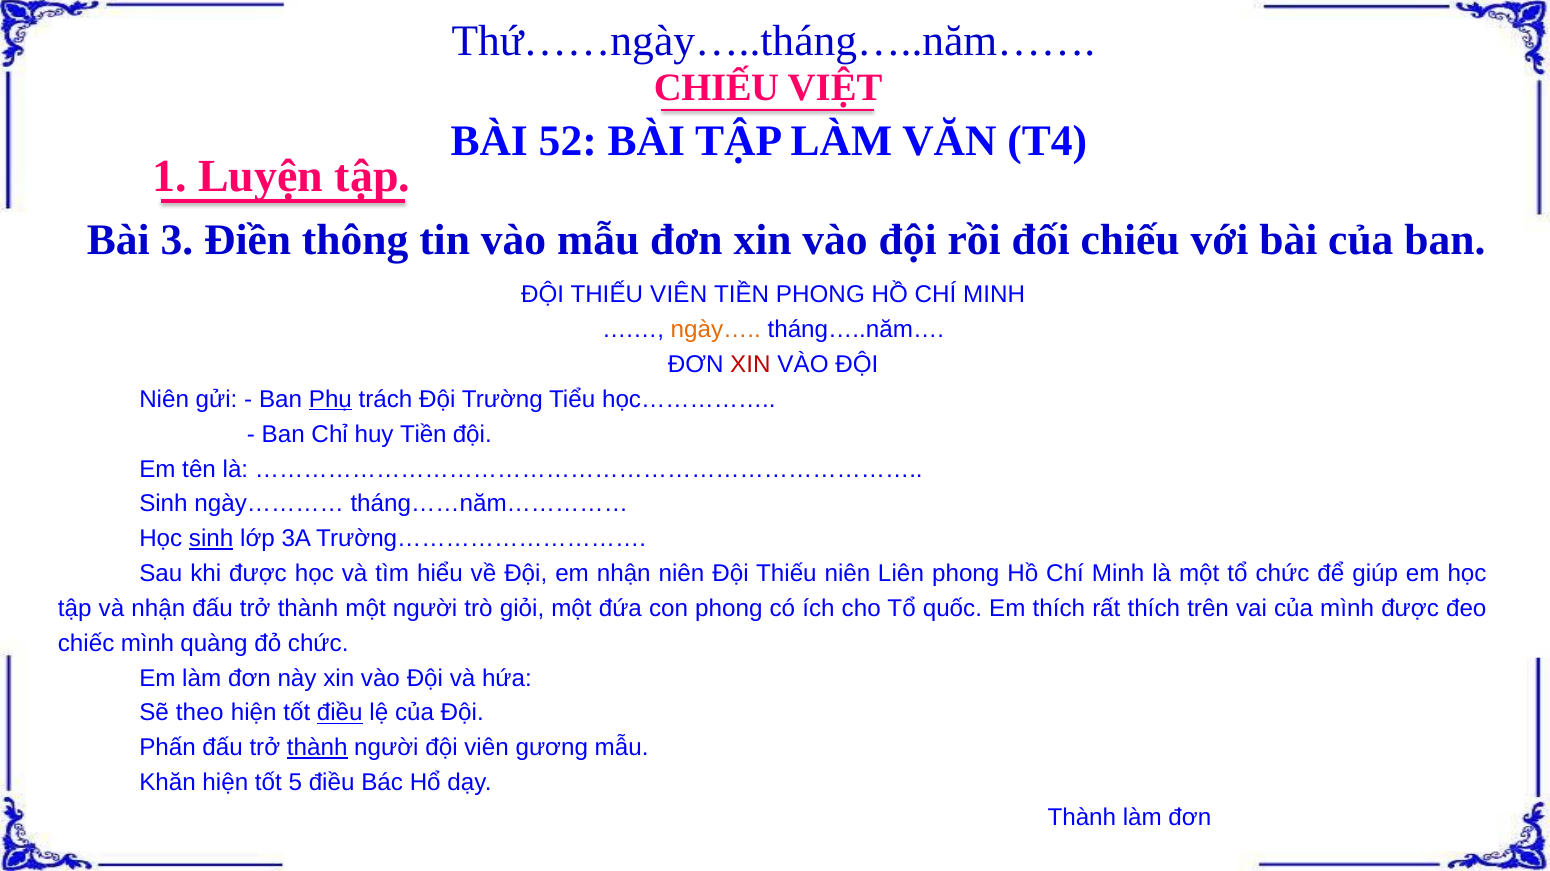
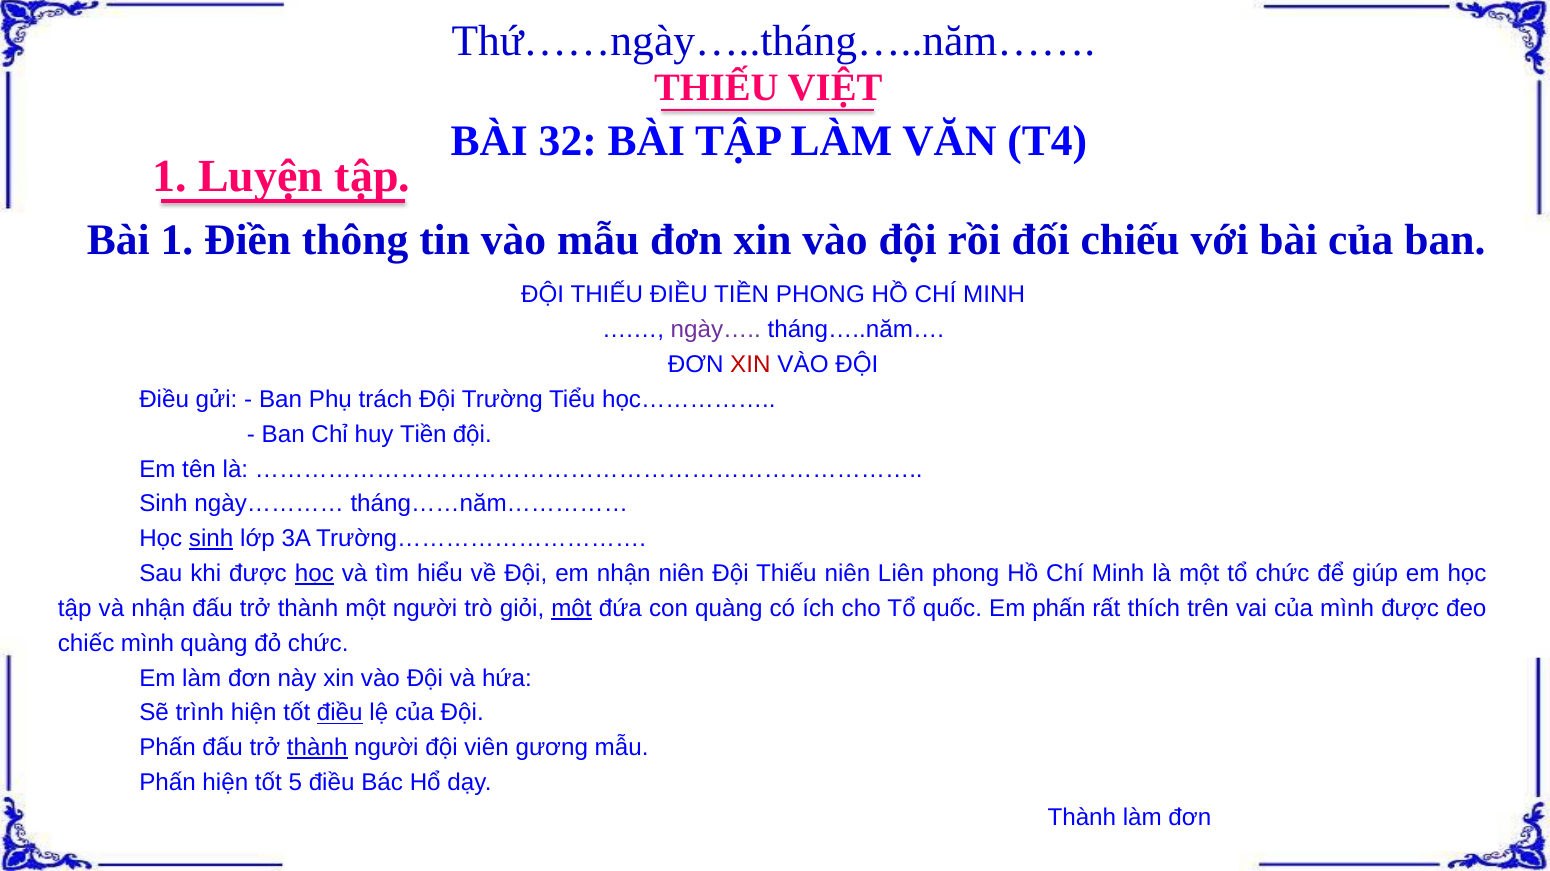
CHIẾU at (717, 88): CHIẾU -> THIẾU
52: 52 -> 32
Bài 3: 3 -> 1
THIẾU VIÊN: VIÊN -> ĐIỀU
ngày… colour: orange -> purple
Niên at (164, 399): Niên -> Điều
Phụ underline: present -> none
học at (314, 573) underline: none -> present
một at (571, 608) underline: none -> present
con phong: phong -> quàng
Em thích: thích -> phấn
theo: theo -> trình
Khăn at (167, 782): Khăn -> Phấn
